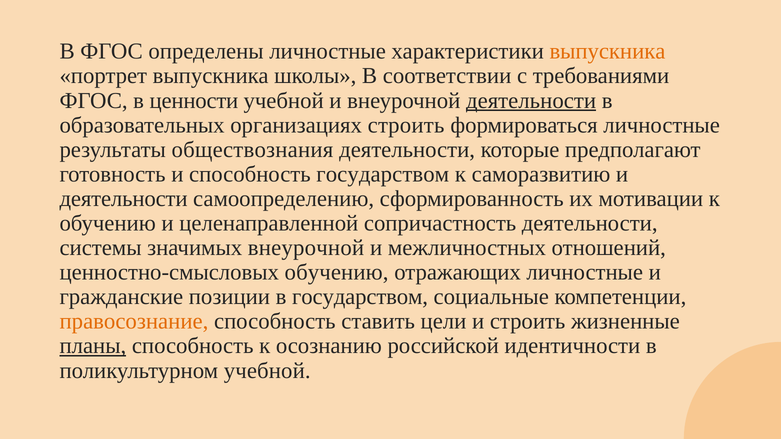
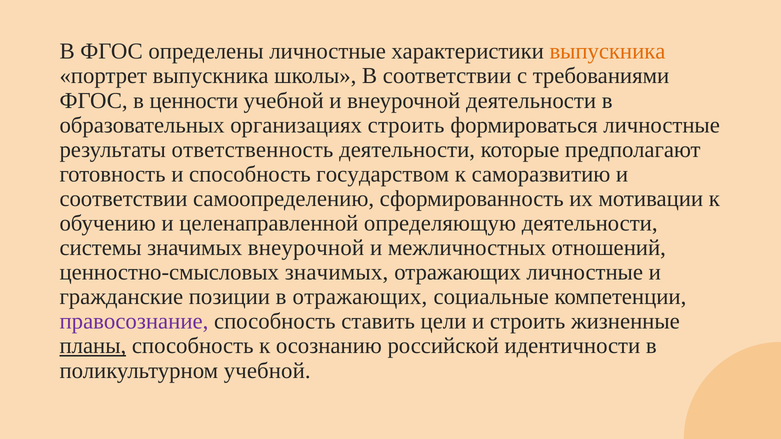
деятельности at (531, 101) underline: present -> none
обществознания: обществознания -> ответственность
деятельности at (124, 199): деятельности -> соответствии
сопричастность: сопричастность -> определяющую
ценностно-смысловых обучению: обучению -> значимых
в государством: государством -> отражающих
правосознание colour: orange -> purple
